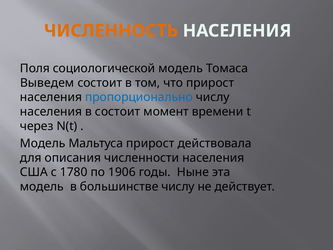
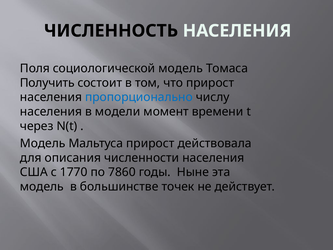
ЧИСЛЕННОСТЬ colour: orange -> black
Выведем: Выведем -> Получить
в состоит: состоит -> модели
1780: 1780 -> 1770
1906: 1906 -> 7860
большинстве числу: числу -> точек
